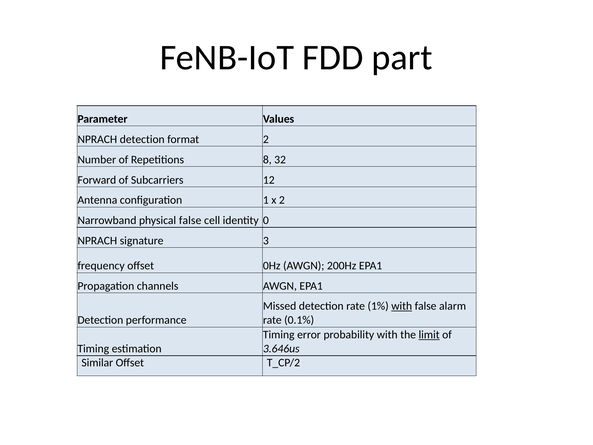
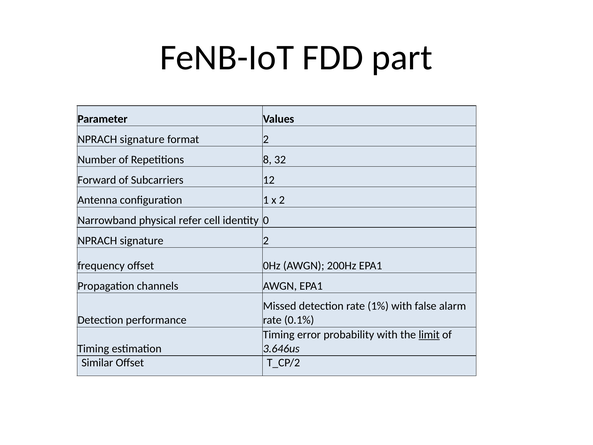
detection at (142, 139): detection -> signature
physical false: false -> refer
signature 3: 3 -> 2
with at (402, 306) underline: present -> none
